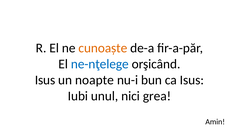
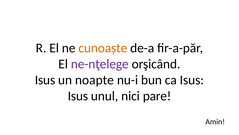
ne-nţelege colour: blue -> purple
Iubi at (78, 96): Iubi -> Isus
grea: grea -> pare
